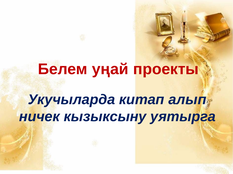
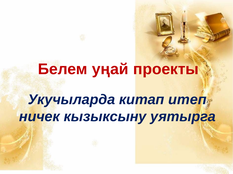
алып: алып -> итеп
